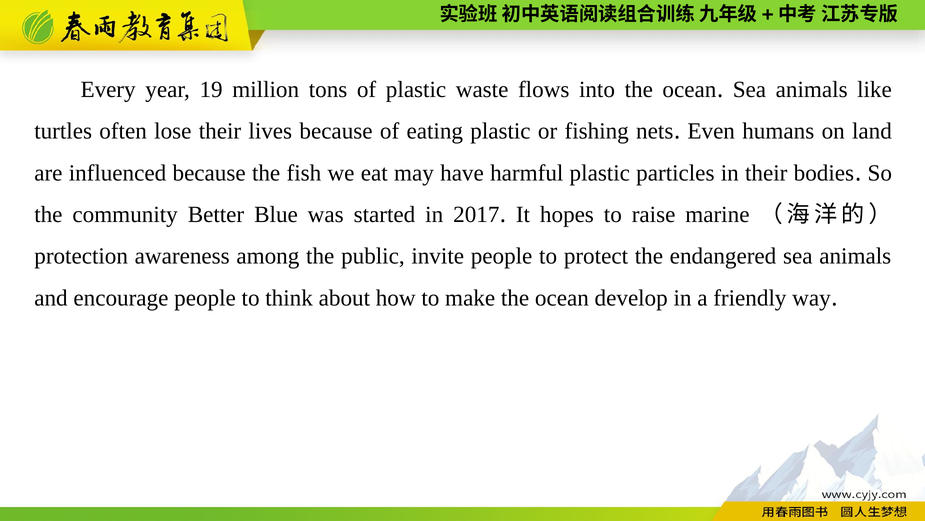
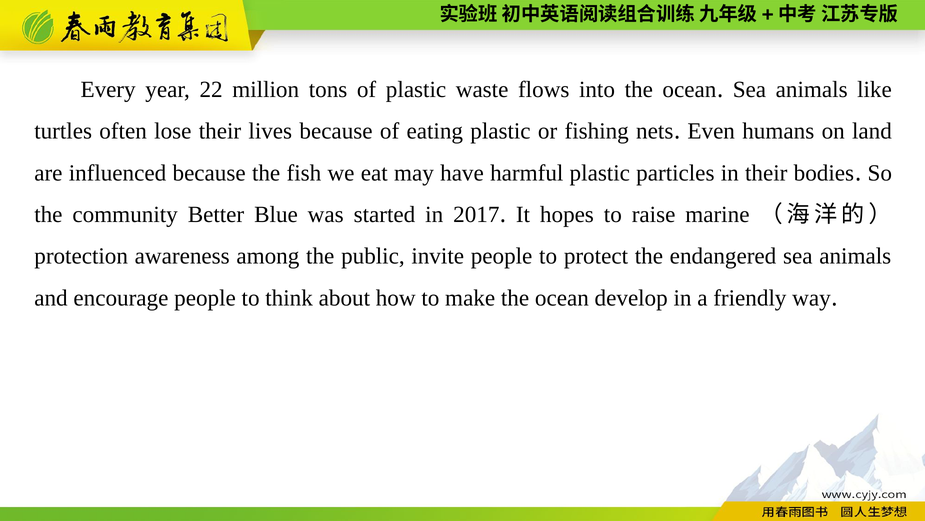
19: 19 -> 22
